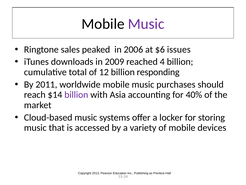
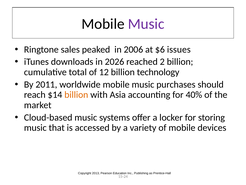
2009: 2009 -> 2026
4: 4 -> 2
responding: responding -> technology
billion at (76, 95) colour: purple -> orange
